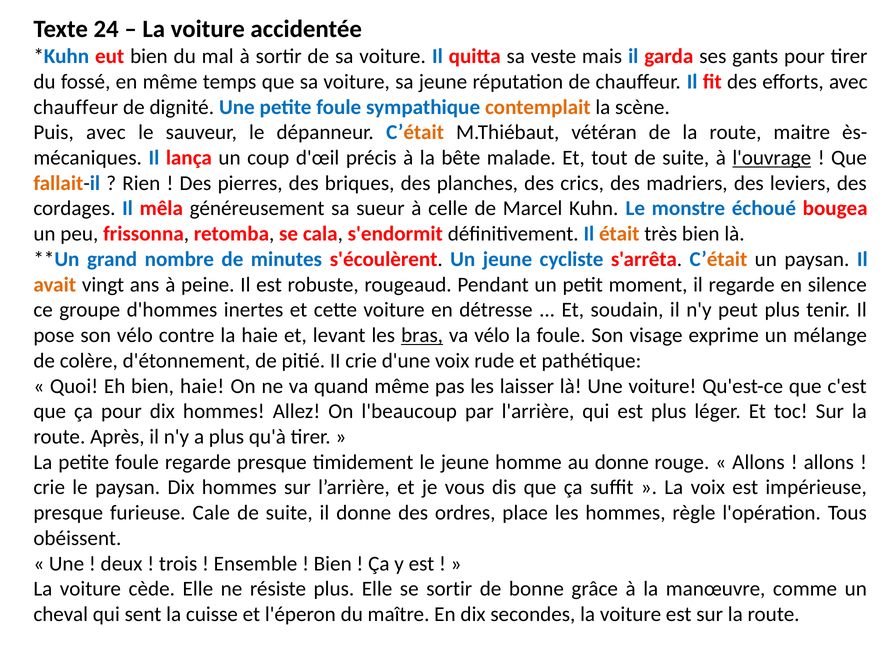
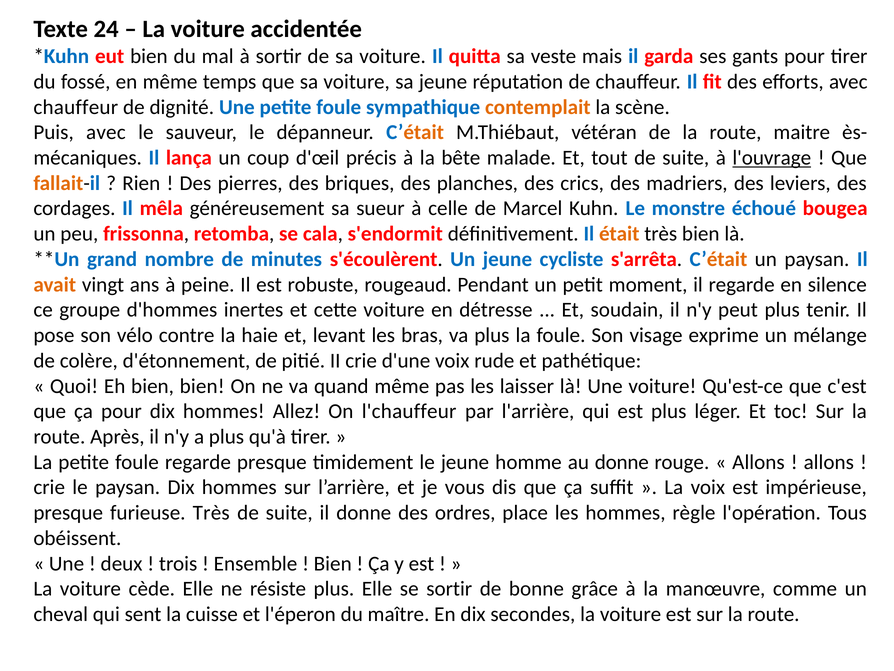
bras underline: present -> none
va vélo: vélo -> plus
bien haie: haie -> bien
l'beaucoup: l'beaucoup -> l'chauffeur
furieuse Cale: Cale -> Très
